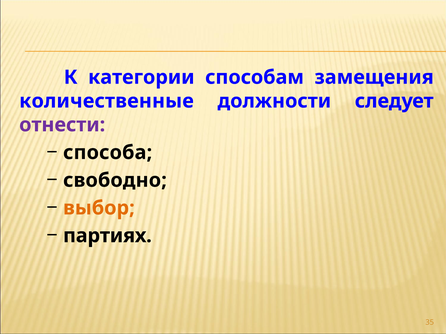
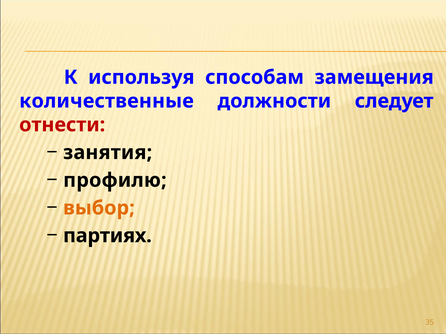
категории: категории -> используя
отнести colour: purple -> red
способа: способа -> занятия
свободно: свободно -> профилю
